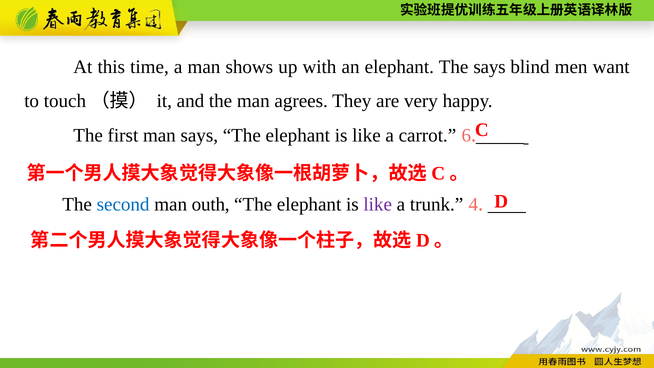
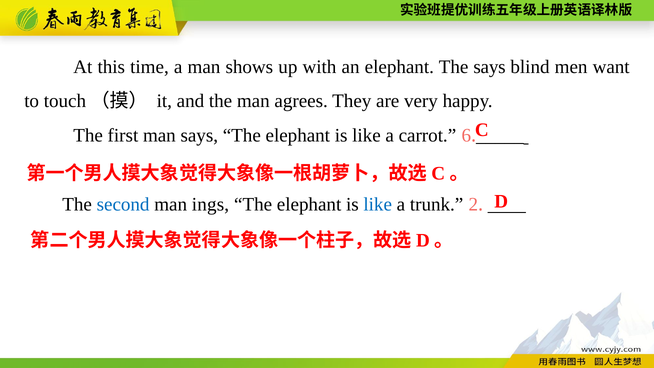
outh: outh -> ings
like at (378, 204) colour: purple -> blue
4: 4 -> 2
